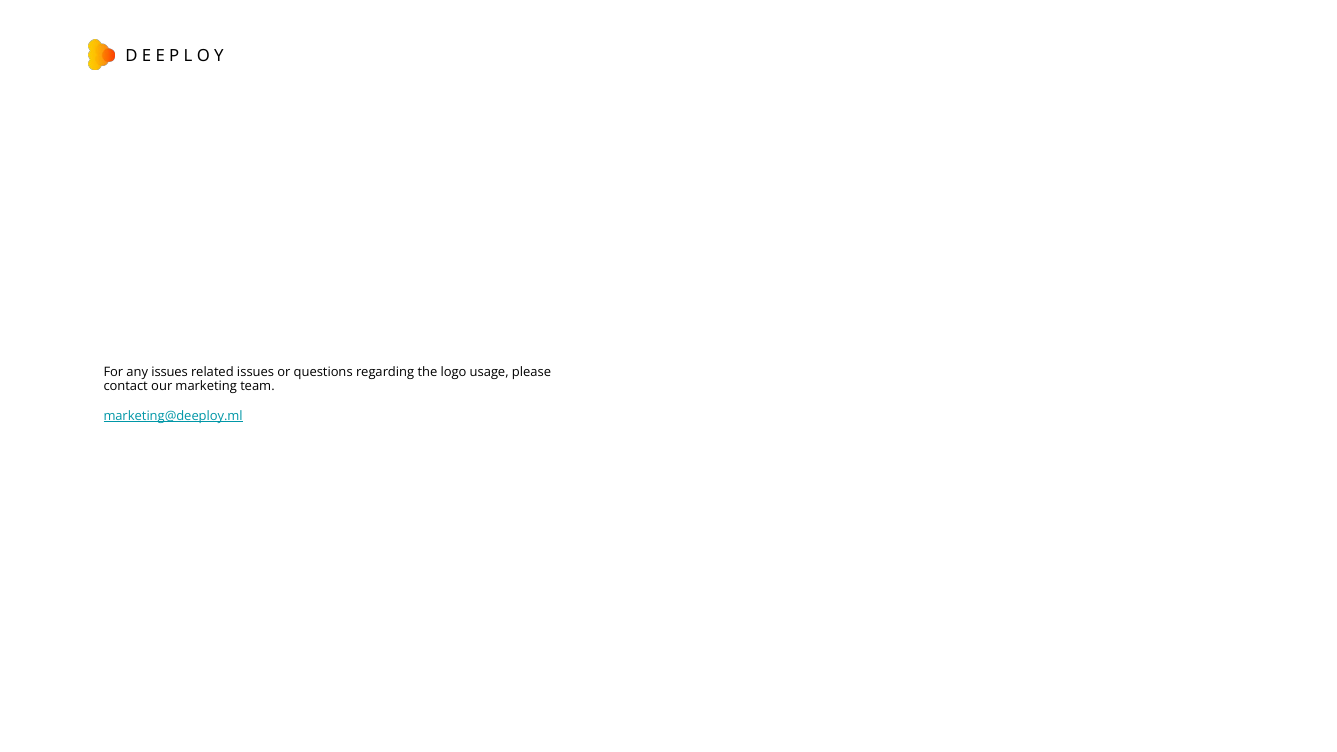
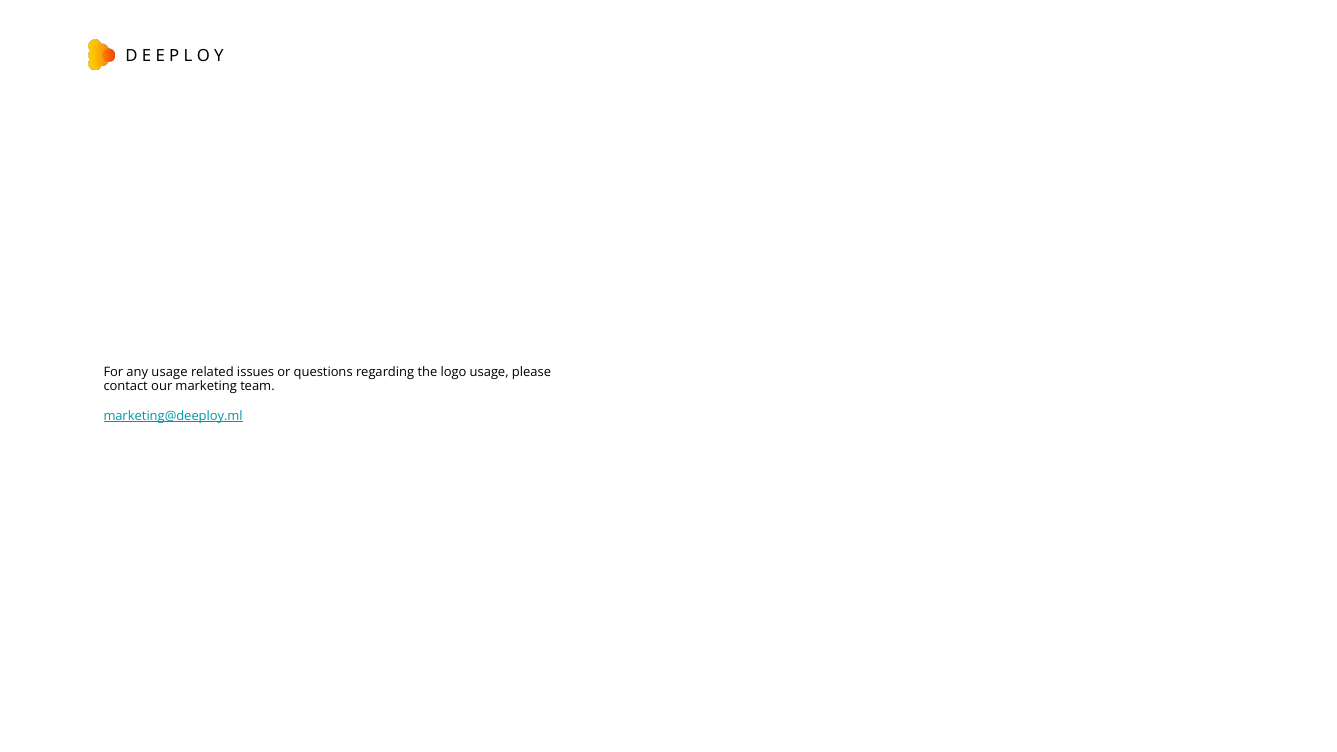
any issues: issues -> usage
